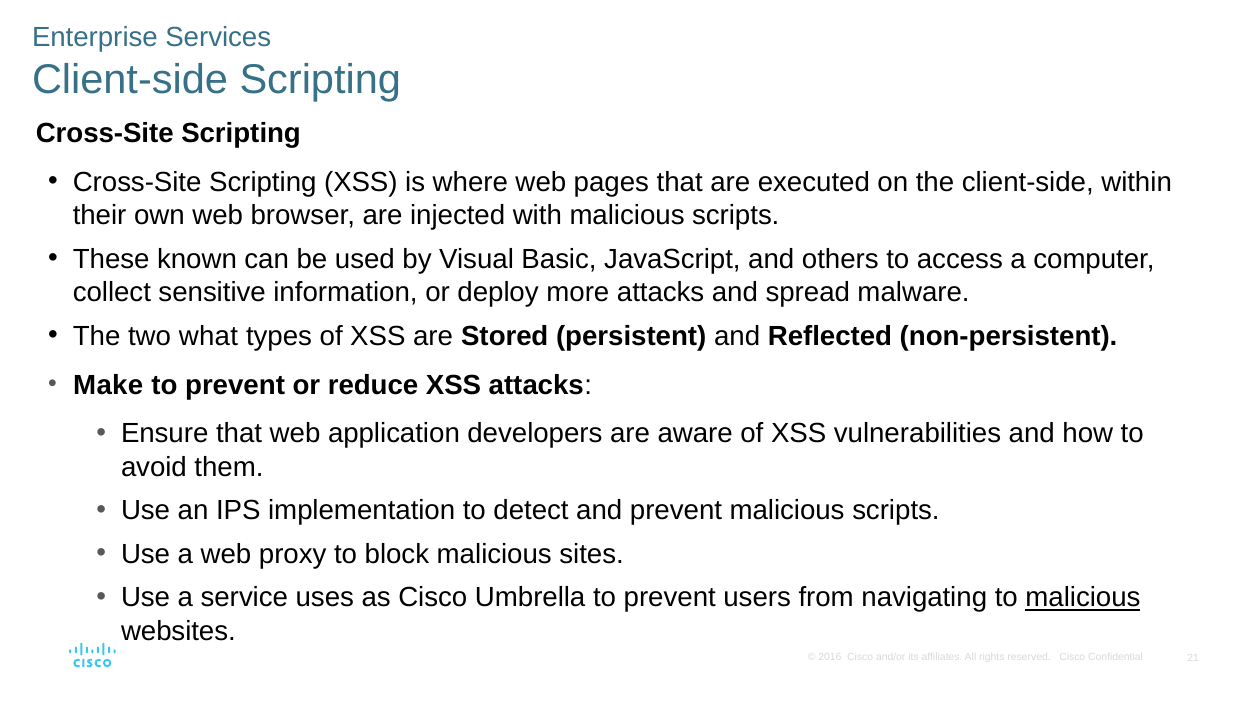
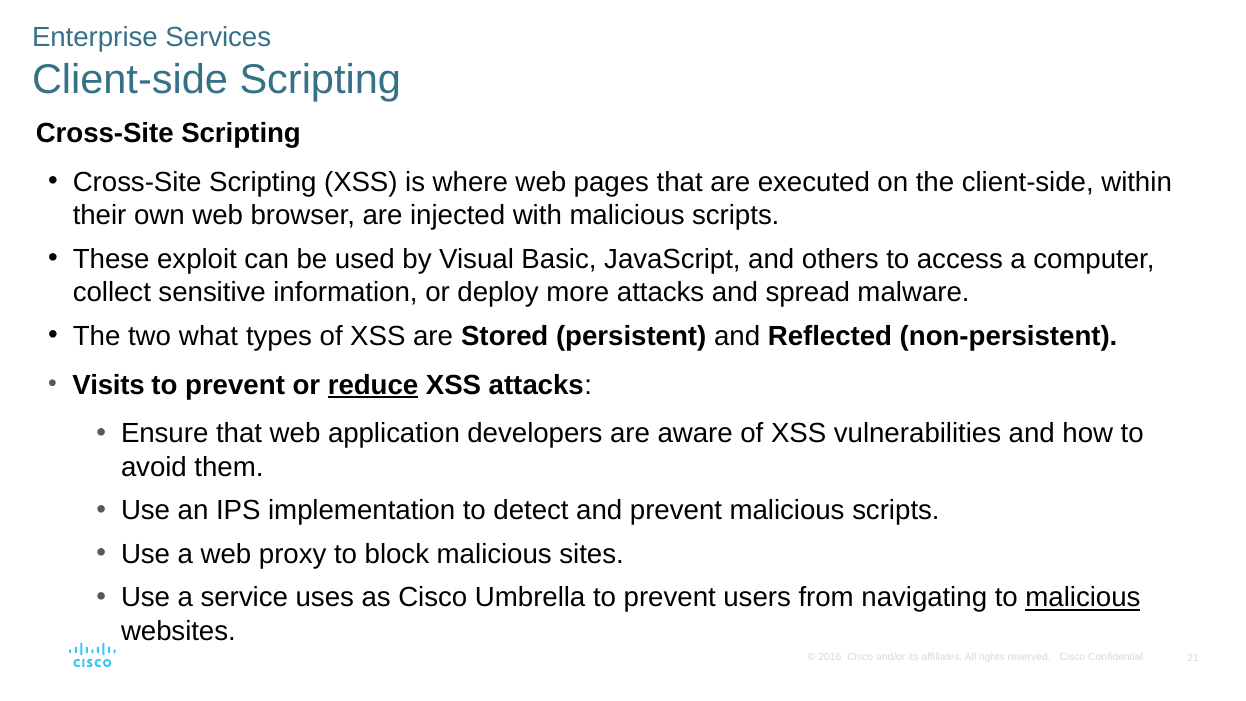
known: known -> exploit
Make: Make -> Visits
reduce underline: none -> present
